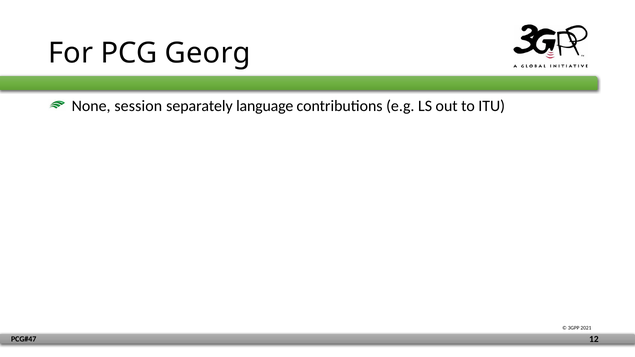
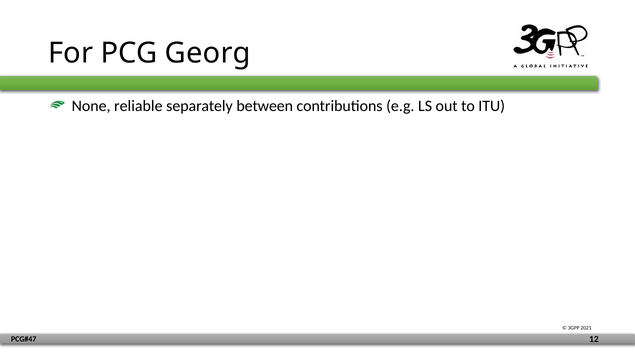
session: session -> reliable
language: language -> between
